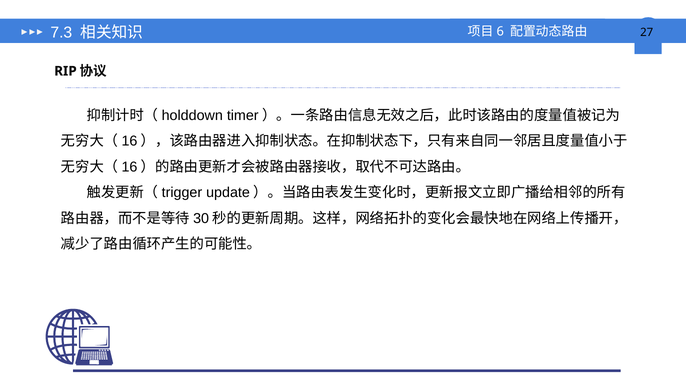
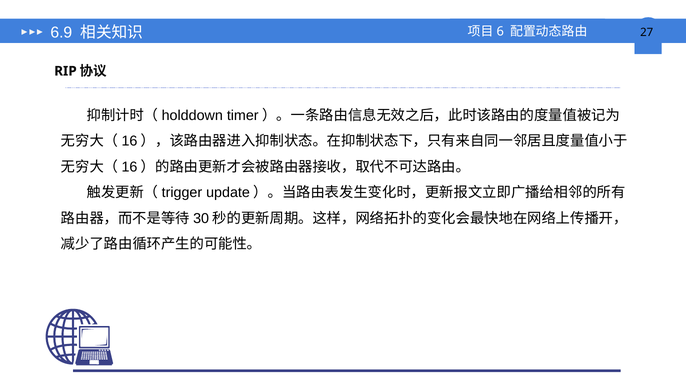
7.3: 7.3 -> 6.9
